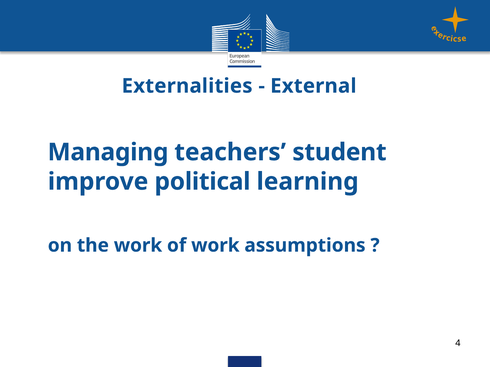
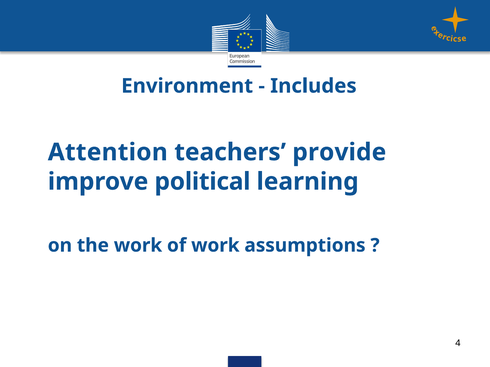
Externalities: Externalities -> Environment
External: External -> Includes
Managing: Managing -> Attention
student: student -> provide
